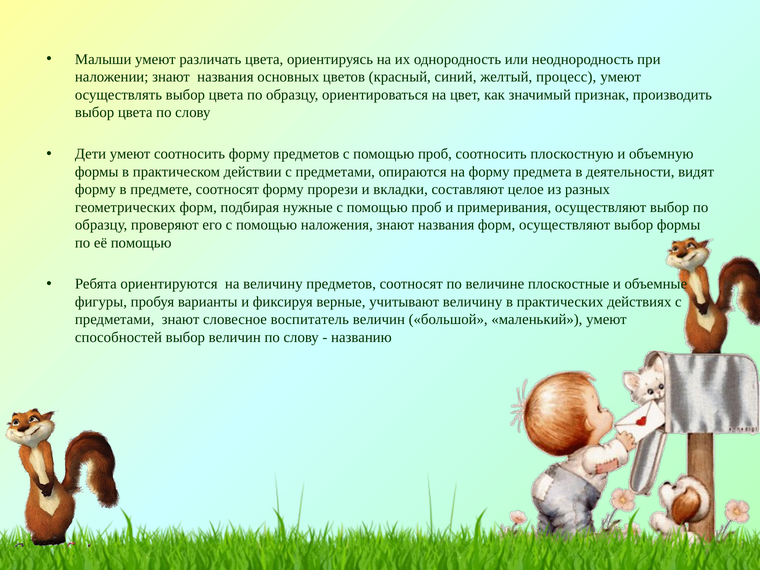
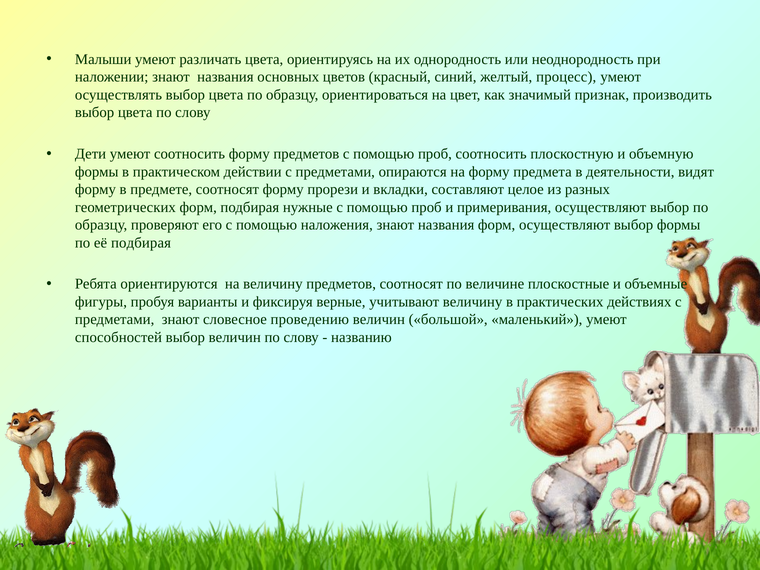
её помощью: помощью -> подбирая
воспитатель: воспитатель -> проведению
